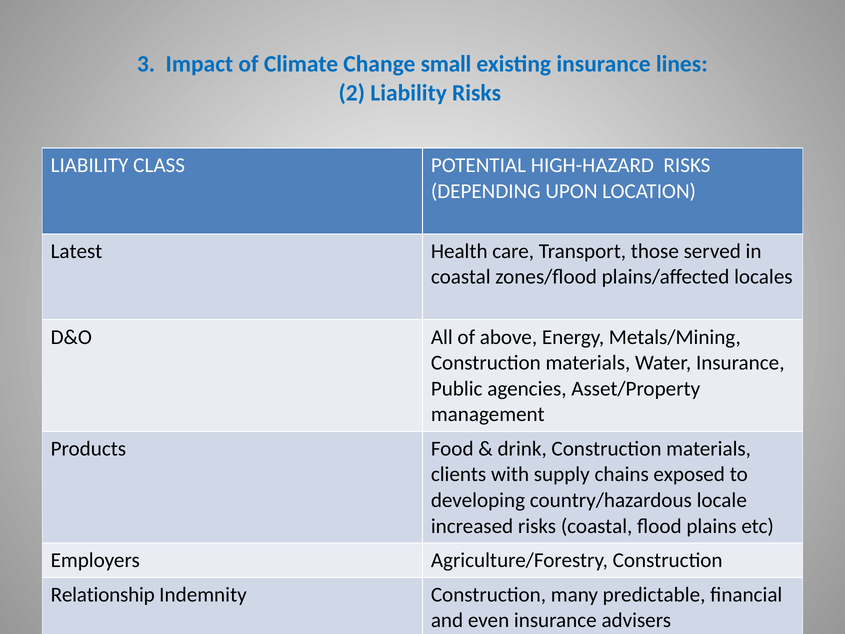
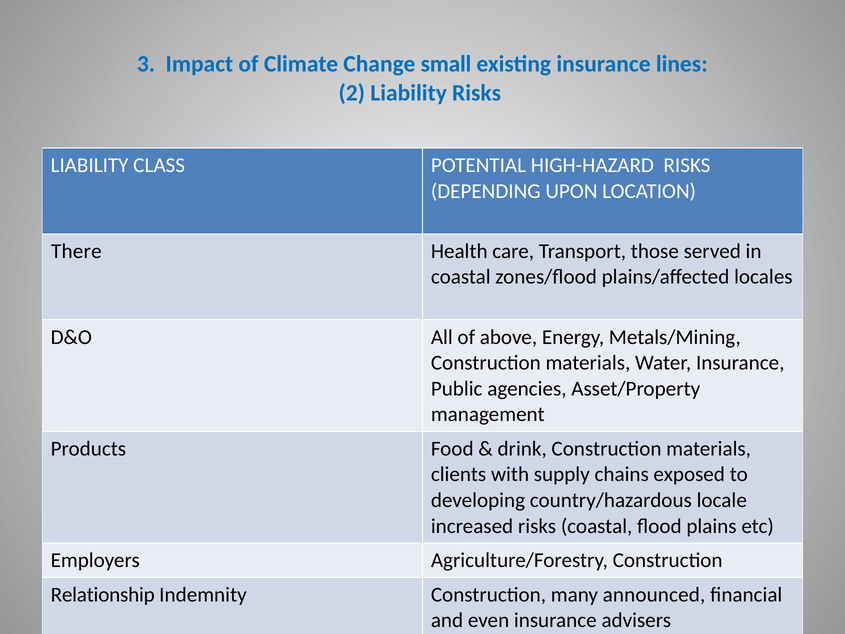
Latest: Latest -> There
predictable: predictable -> announced
